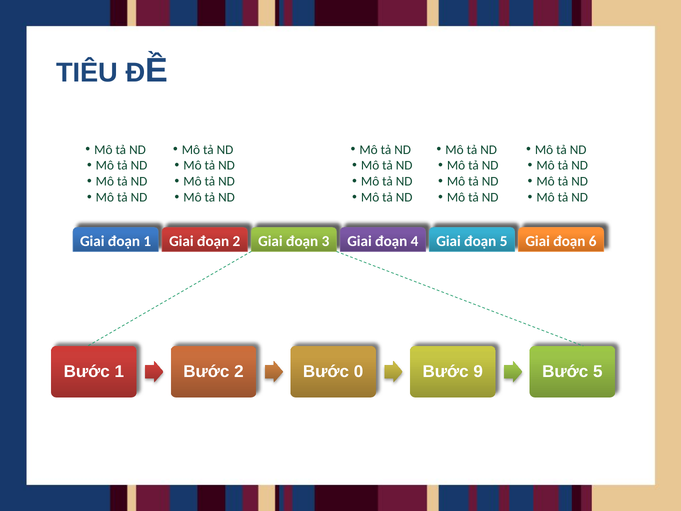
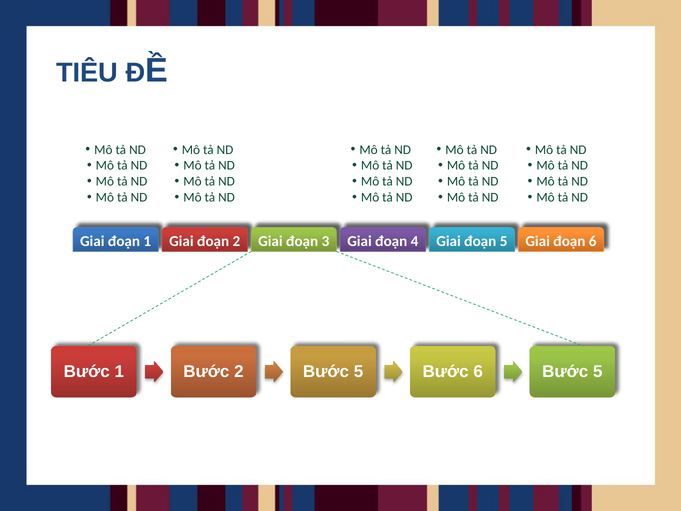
0 at (359, 371): 0 -> 5
9 at (478, 371): 9 -> 6
